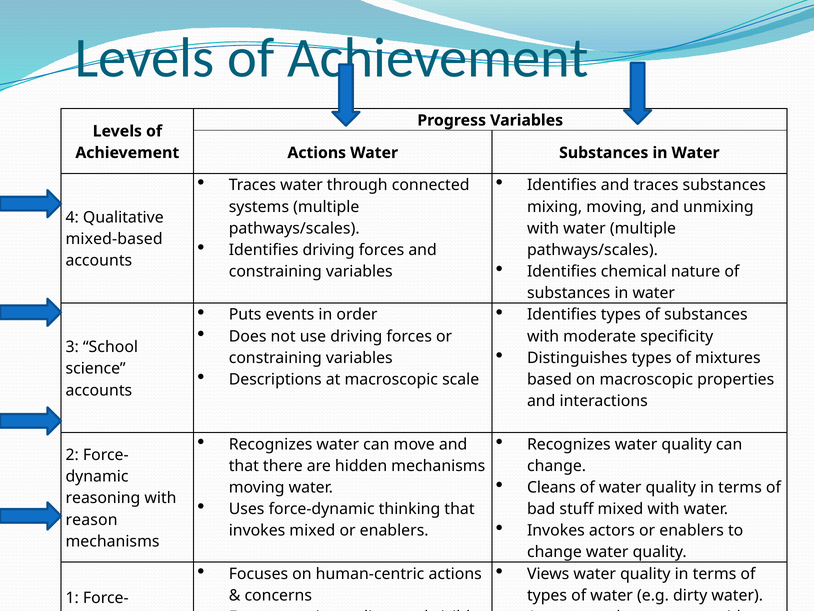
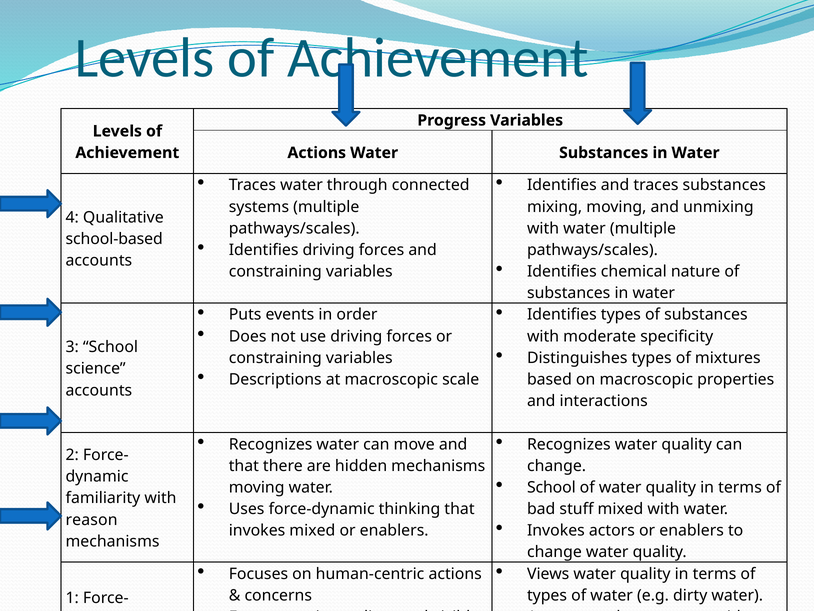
mixed-based: mixed-based -> school-based
Cleans at (551, 487): Cleans -> School
reasoning: reasoning -> familiarity
